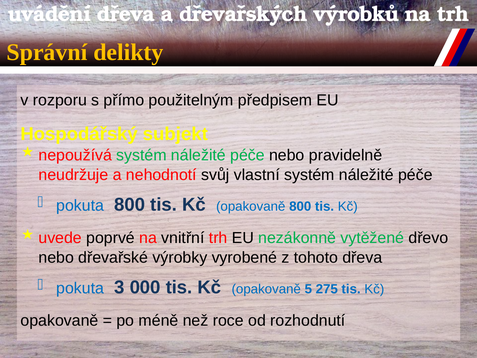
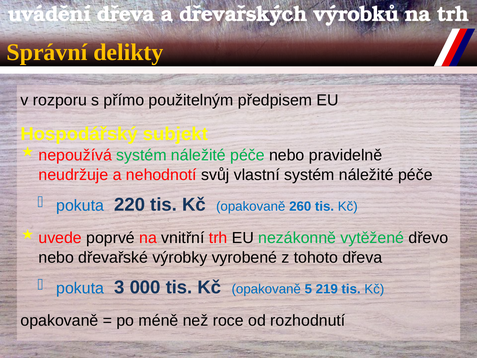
pokuta 800: 800 -> 220
opakovaně 800: 800 -> 260
275: 275 -> 219
